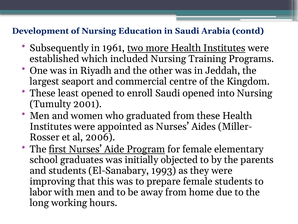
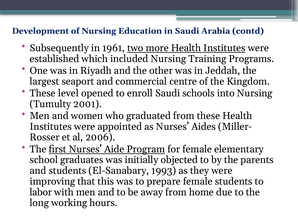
least: least -> level
Saudi opened: opened -> schools
